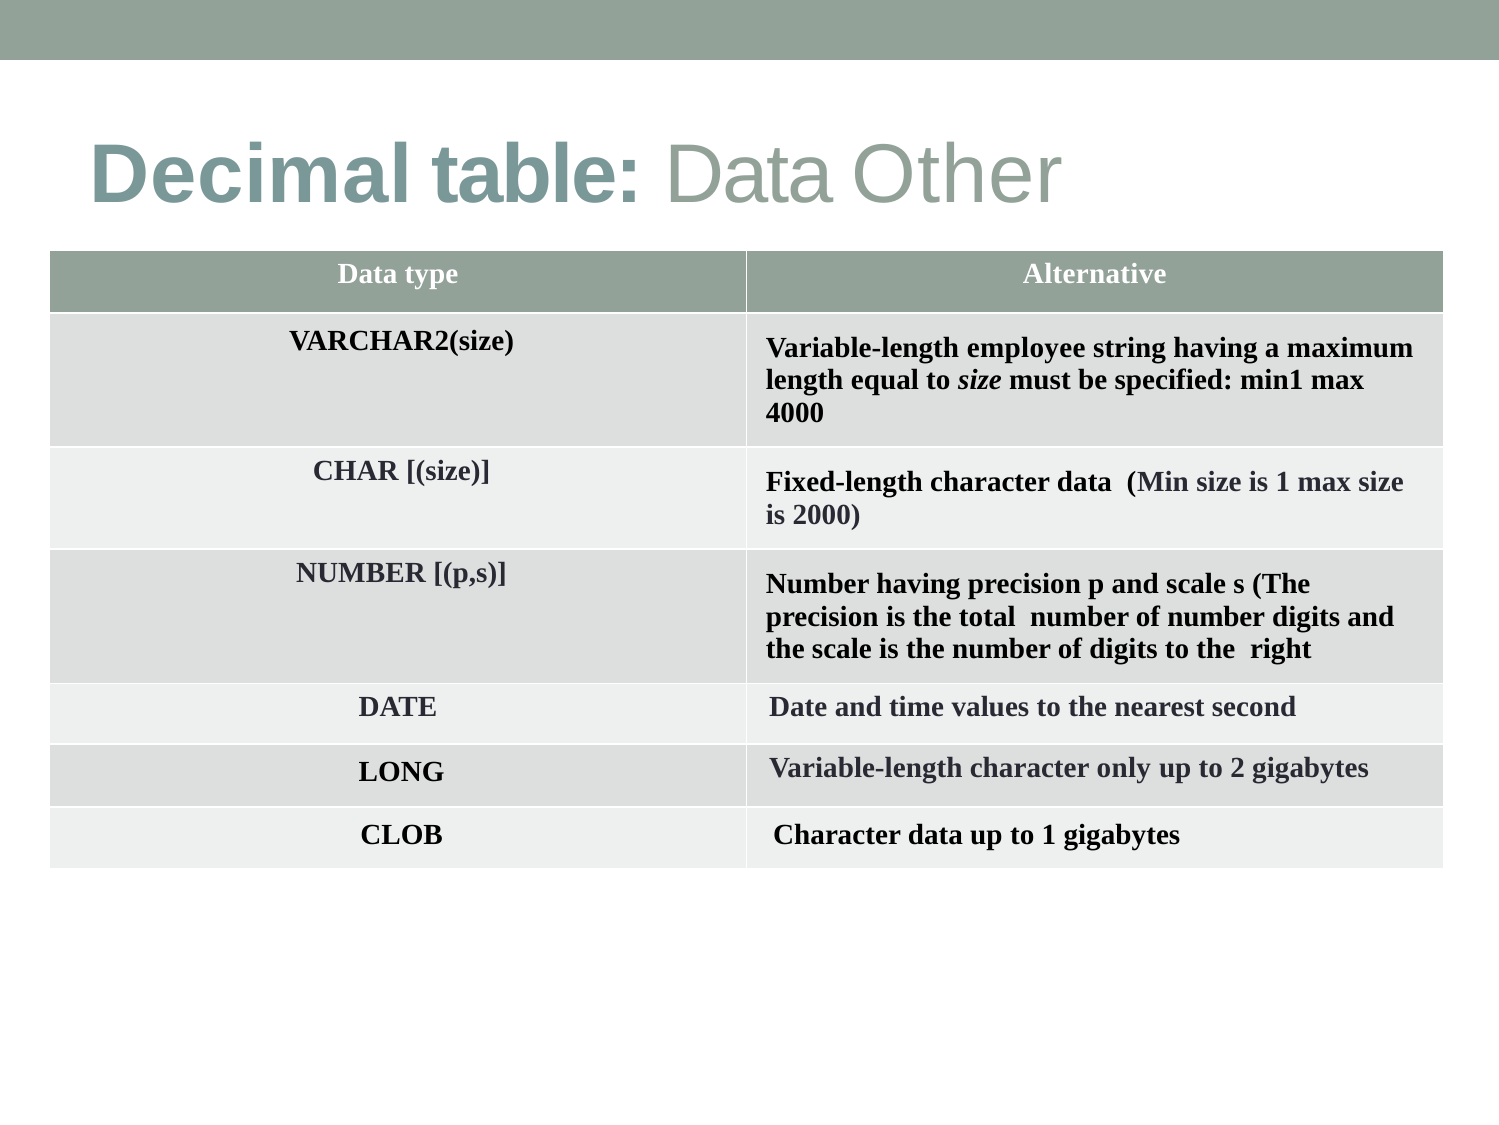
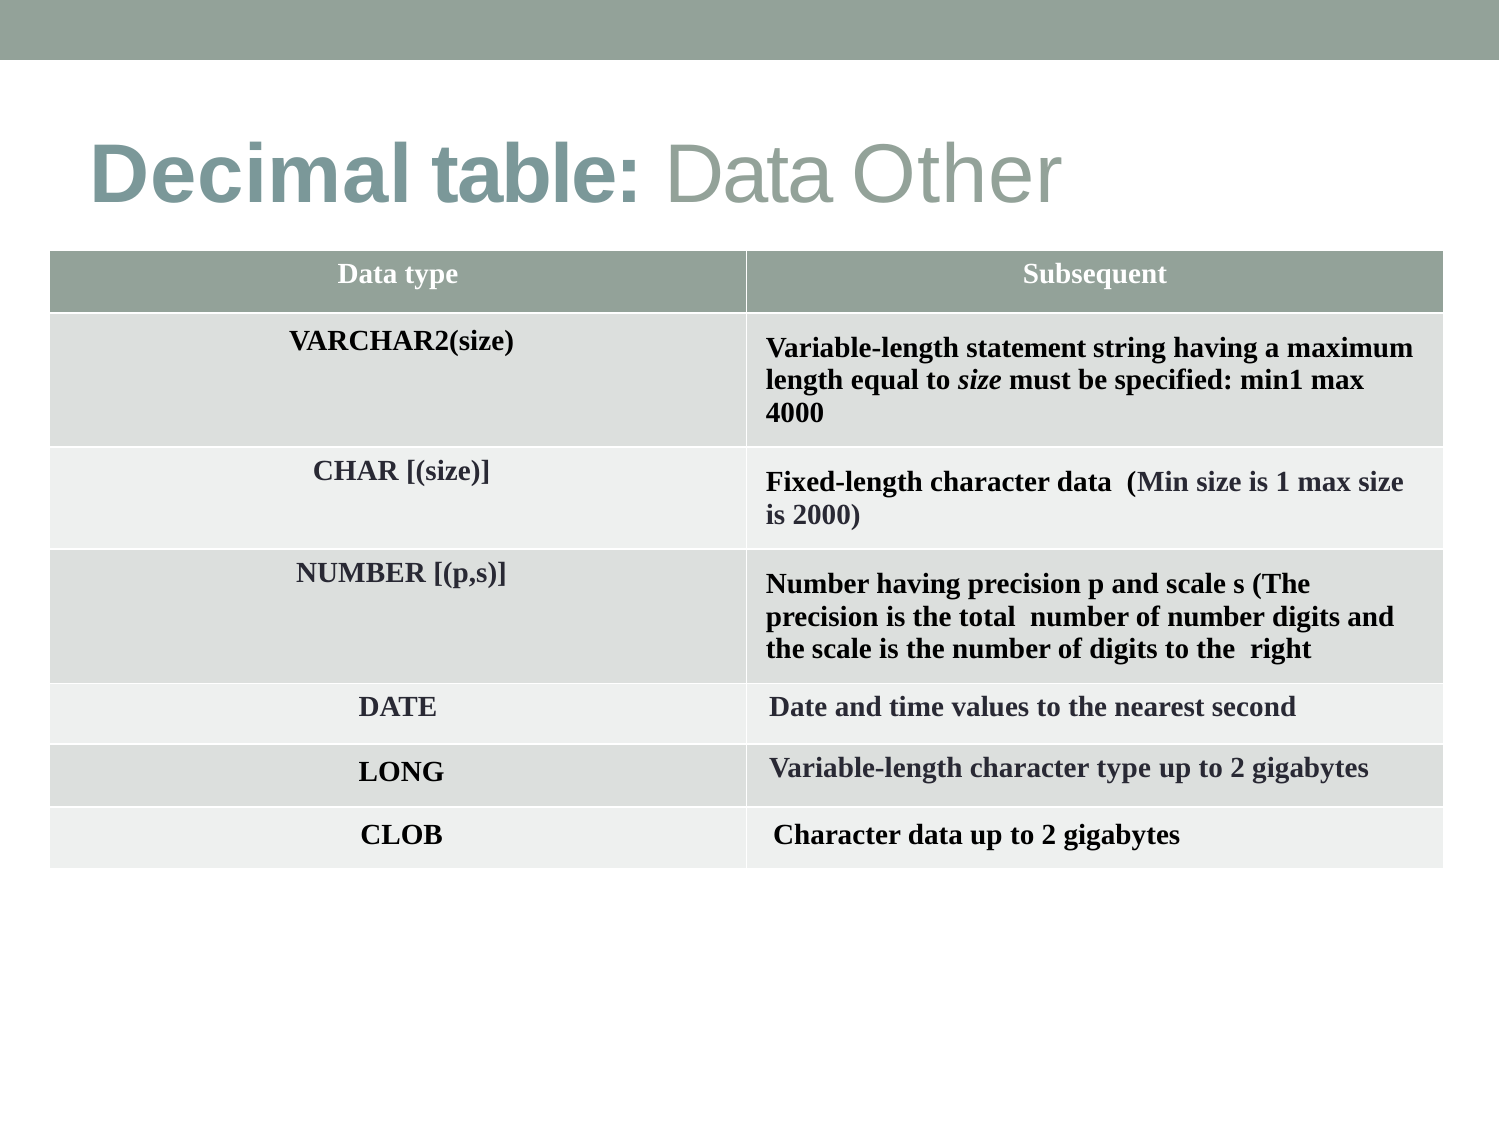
Alternative: Alternative -> Subsequent
employee: employee -> statement
character only: only -> type
data up to 1: 1 -> 2
